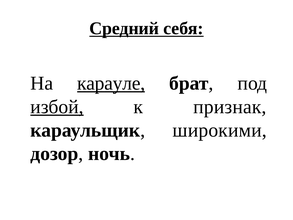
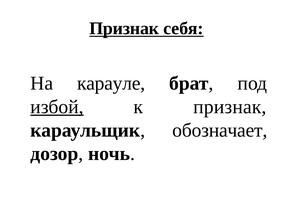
Средний at (124, 28): Средний -> Признак
карауле underline: present -> none
широкими: широкими -> обозначает
